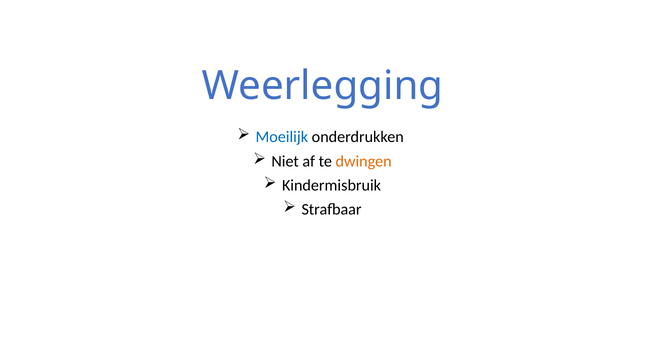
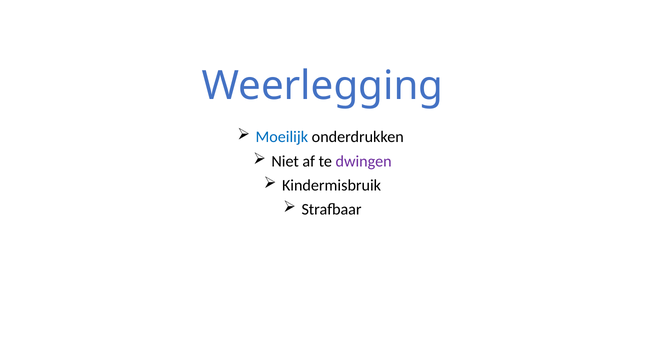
dwingen colour: orange -> purple
